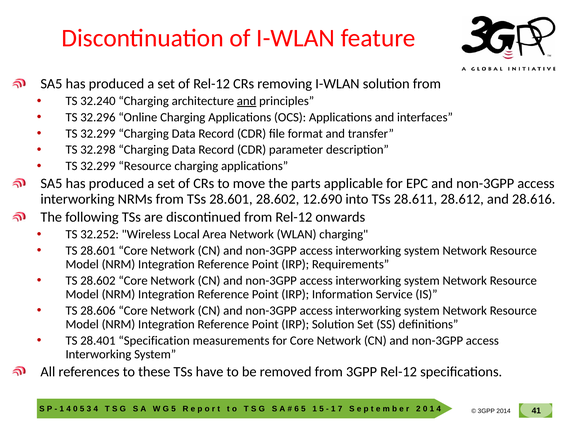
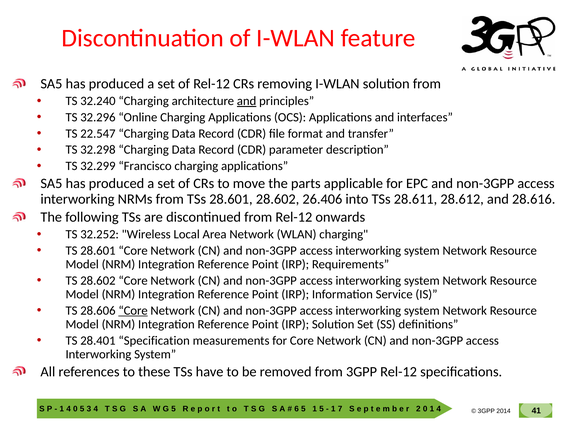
32.299 at (98, 134): 32.299 -> 22.547
32.299 Resource: Resource -> Francisco
12.690: 12.690 -> 26.406
Core at (133, 311) underline: none -> present
